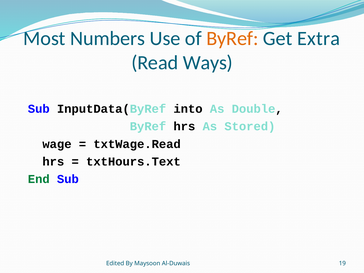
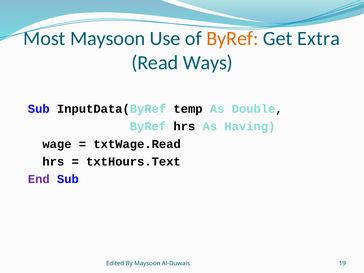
Most Numbers: Numbers -> Maysoon
into: into -> temp
Stored: Stored -> Having
End colour: green -> purple
